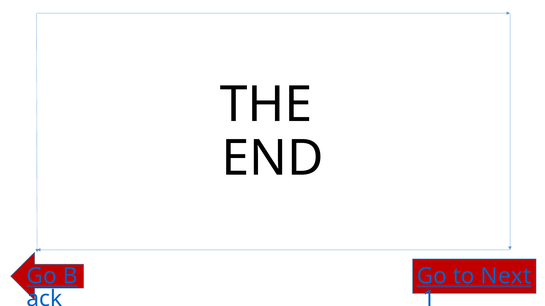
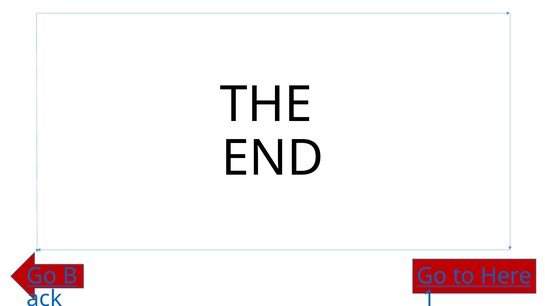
Next: Next -> Here
